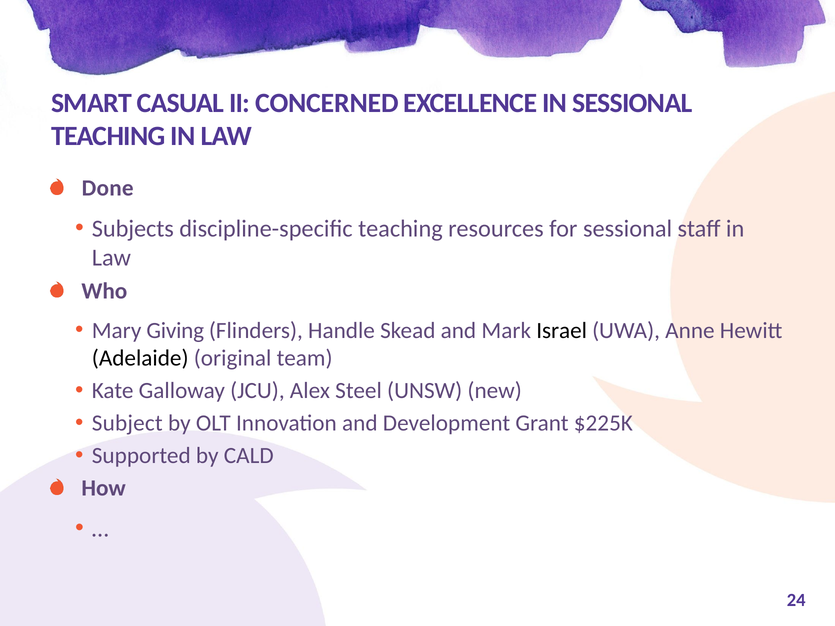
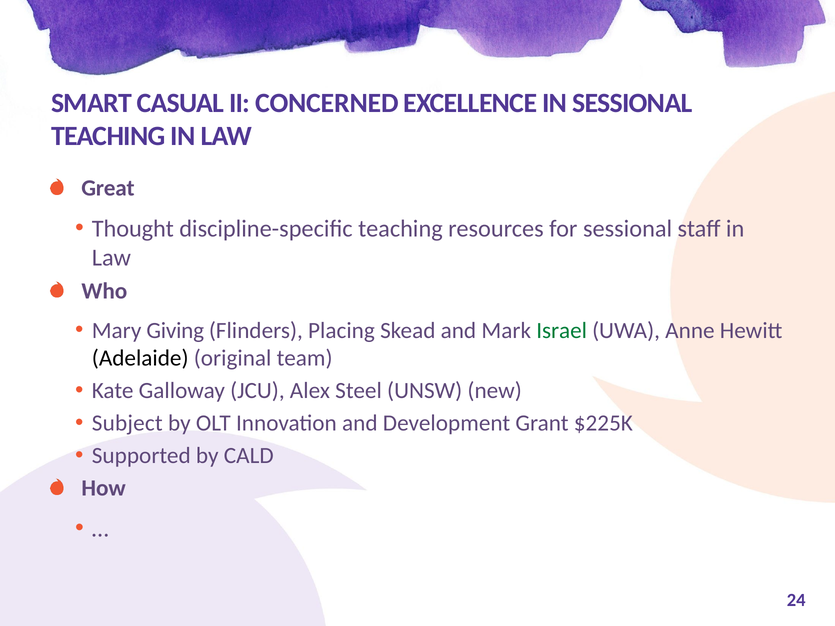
Done: Done -> Great
Subjects: Subjects -> Thought
Handle: Handle -> Placing
Israel colour: black -> green
